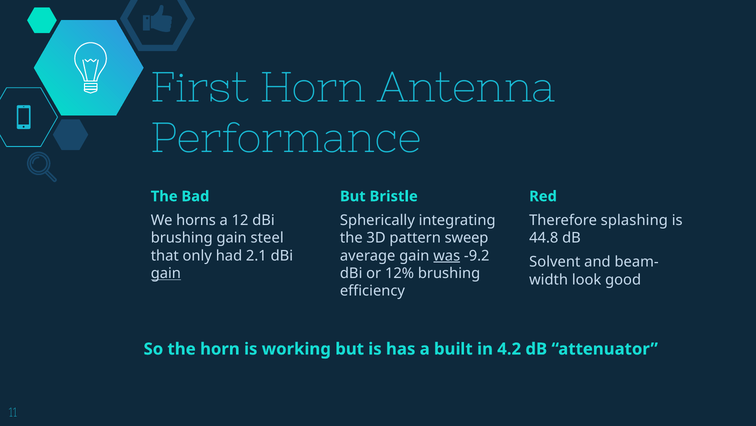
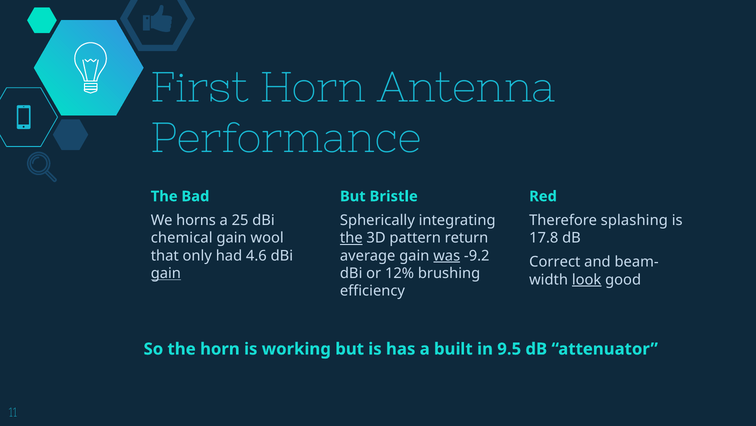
12: 12 -> 25
brushing at (182, 238): brushing -> chemical
steel: steel -> wool
the at (351, 238) underline: none -> present
sweep: sweep -> return
44.8: 44.8 -> 17.8
2.1: 2.1 -> 4.6
Solvent: Solvent -> Correct
look underline: none -> present
4.2: 4.2 -> 9.5
